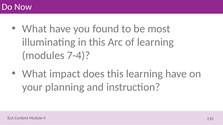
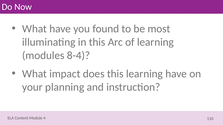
7-4: 7-4 -> 8-4
